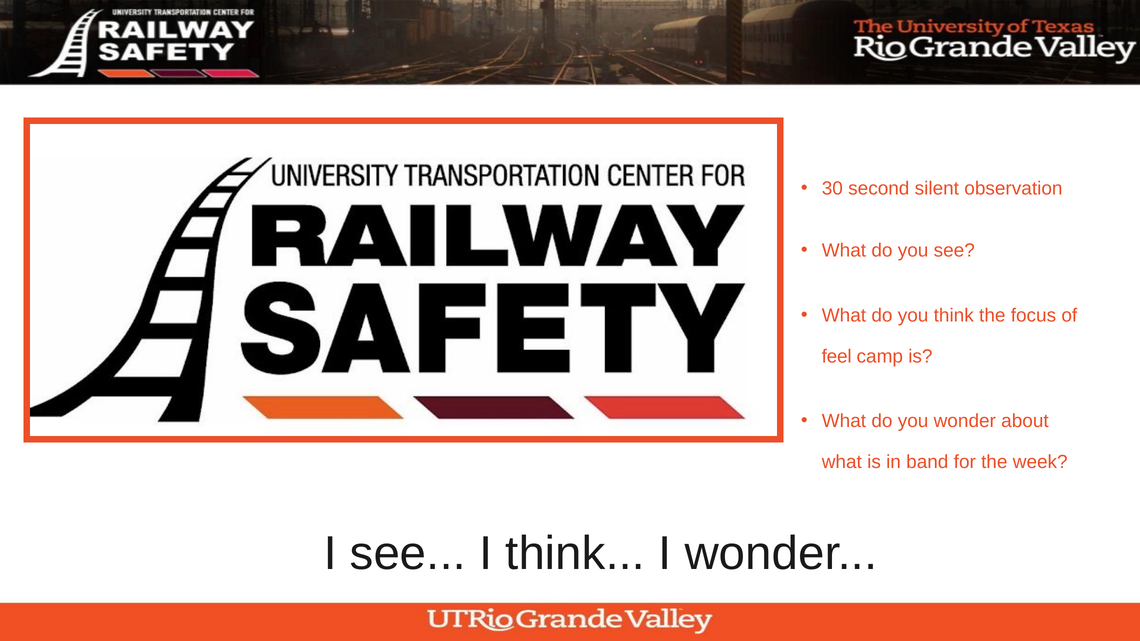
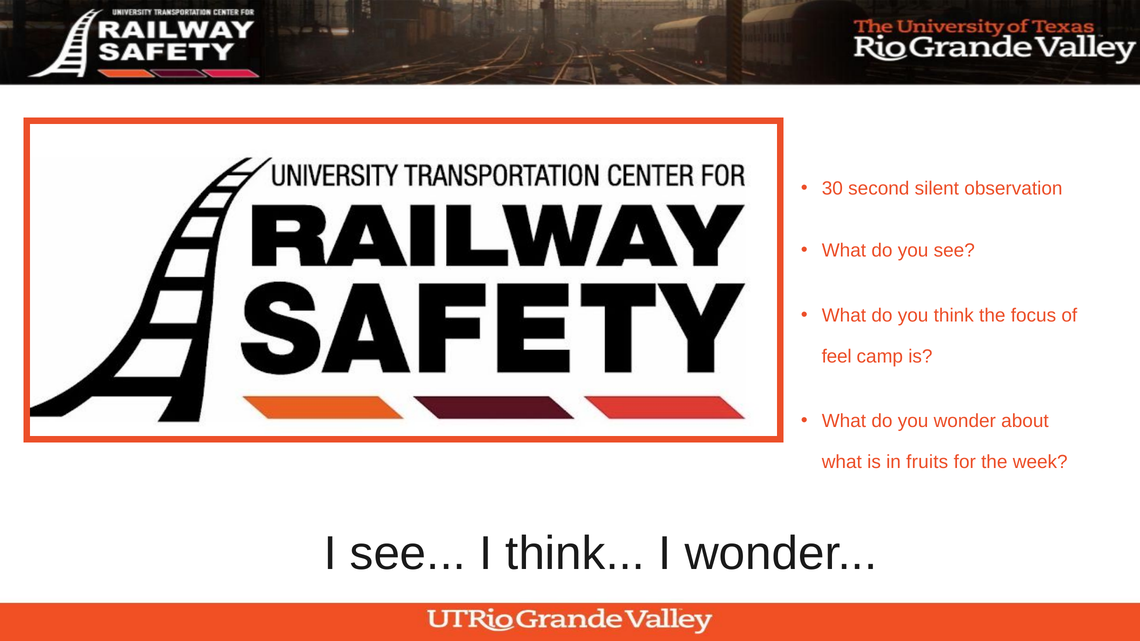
band: band -> fruits
